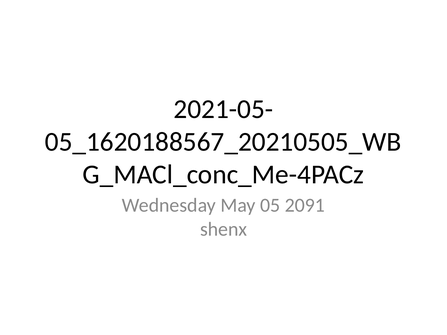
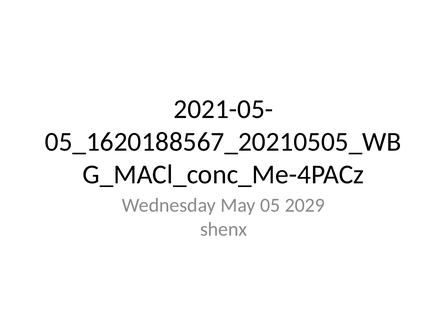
2091: 2091 -> 2029
